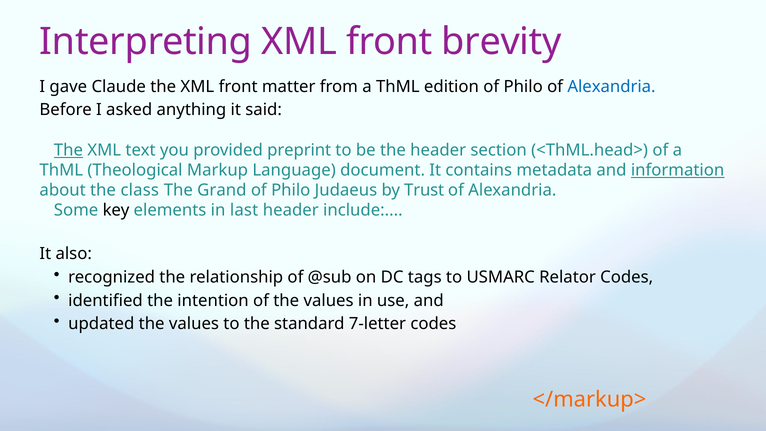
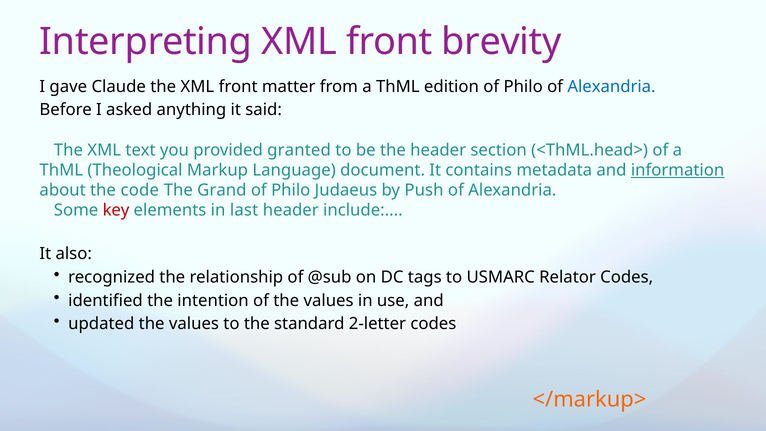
The at (68, 150) underline: present -> none
preprint: preprint -> granted
class: class -> code
Trust: Trust -> Push
key colour: black -> red
7-letter: 7-letter -> 2-letter
